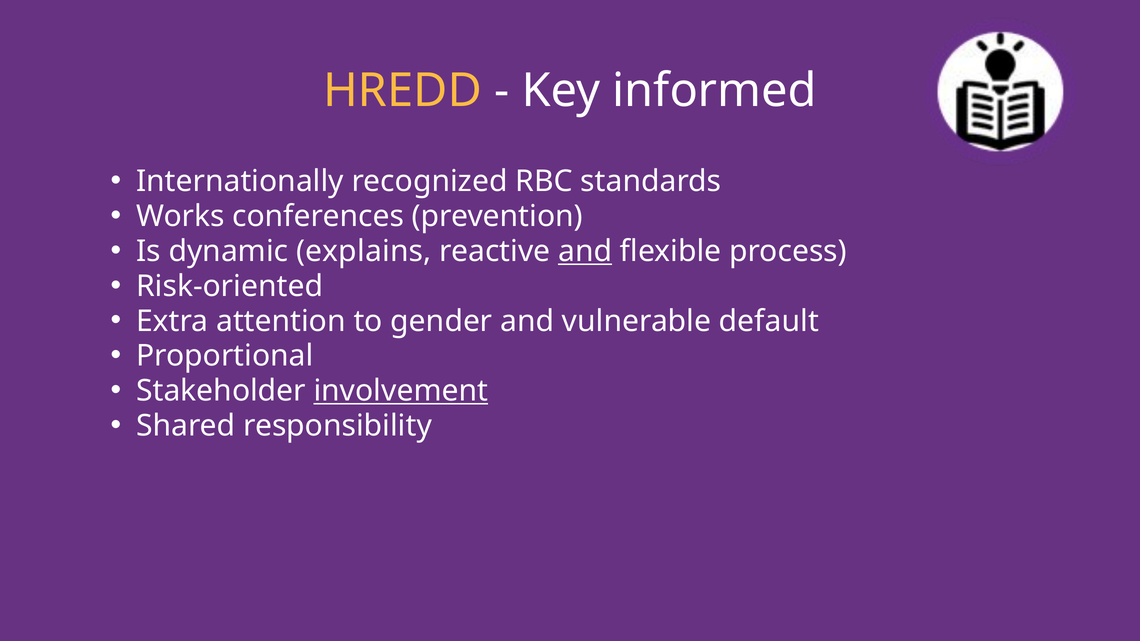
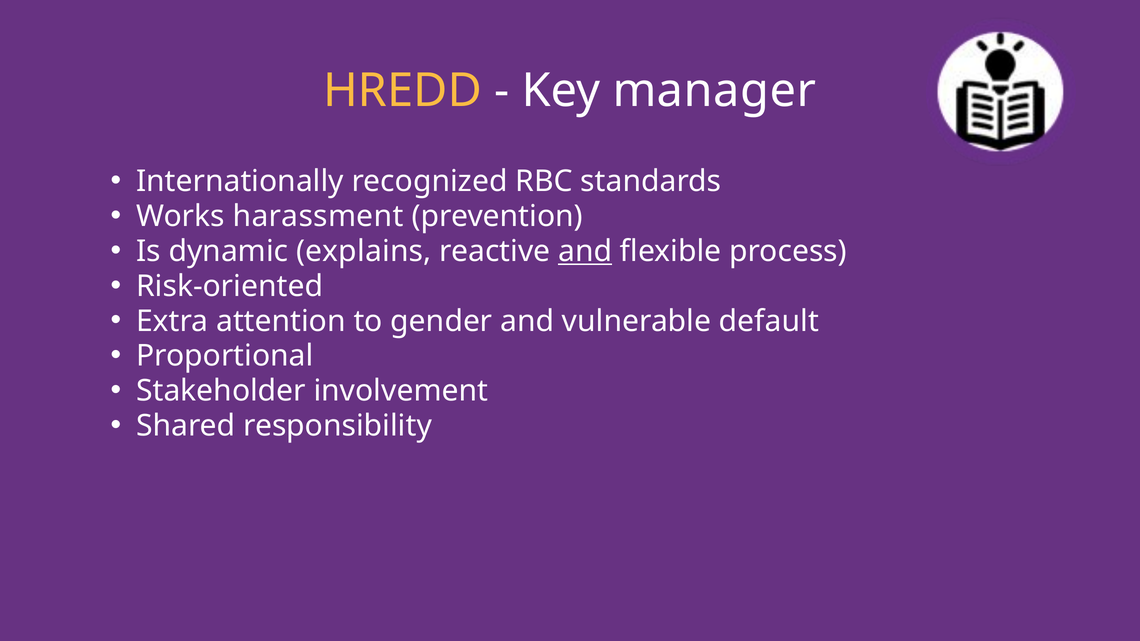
informed: informed -> manager
conferences: conferences -> harassment
involvement underline: present -> none
